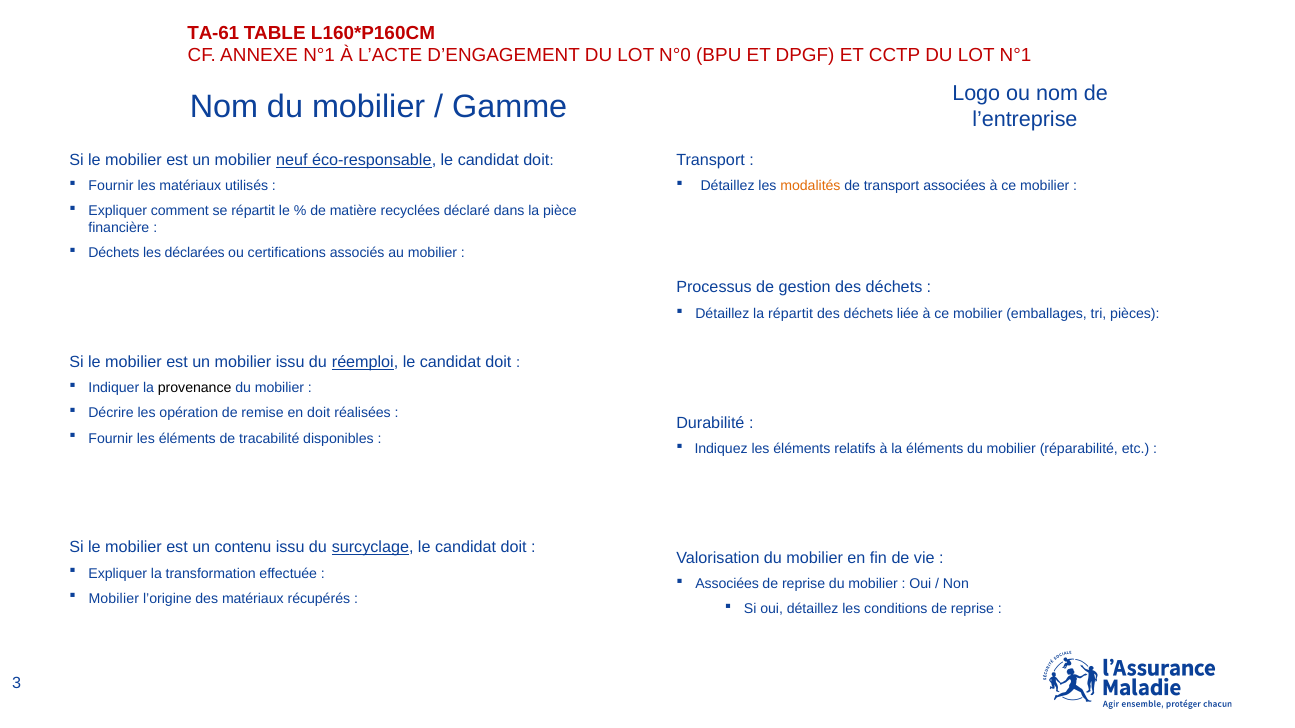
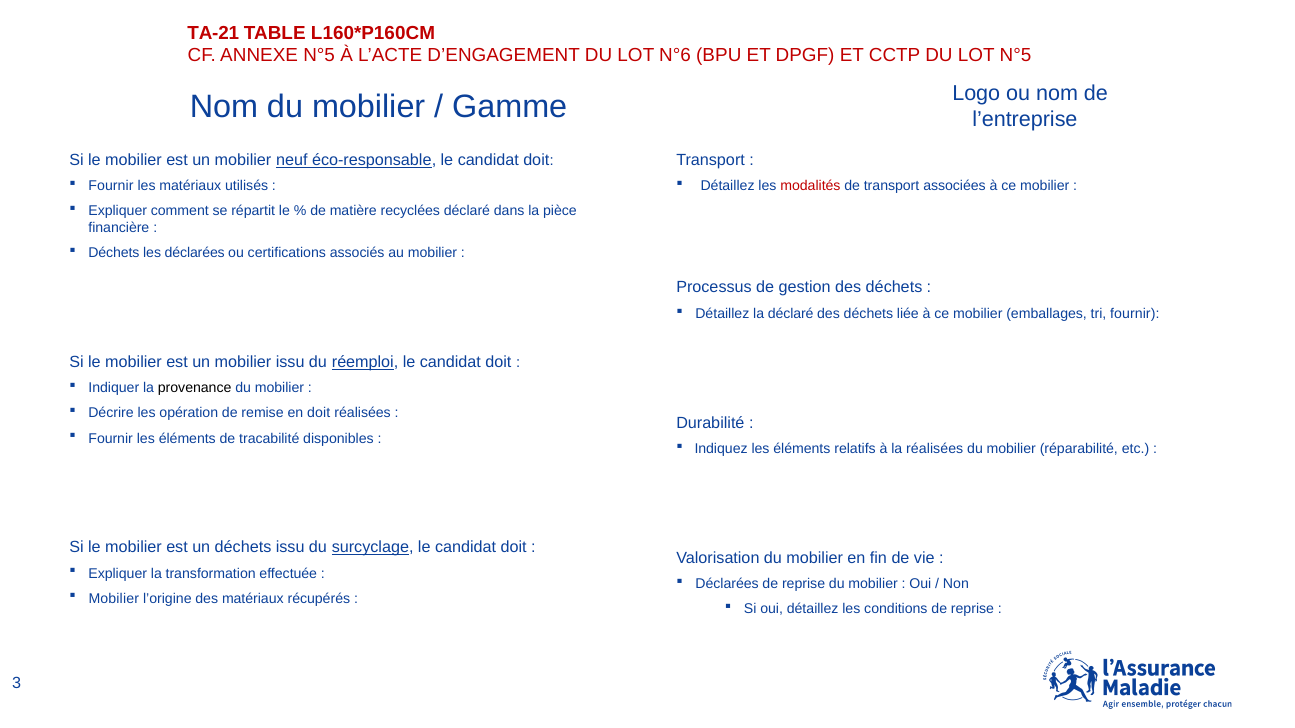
TA-61: TA-61 -> TA-21
ANNEXE N°1: N°1 -> N°5
N°0: N°0 -> N°6
LOT N°1: N°1 -> N°5
modalités colour: orange -> red
la répartit: répartit -> déclaré
tri pièces: pièces -> fournir
la éléments: éléments -> réalisées
un contenu: contenu -> déchets
Associées at (727, 584): Associées -> Déclarées
